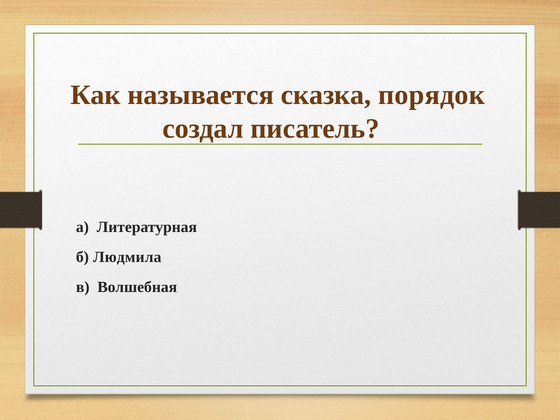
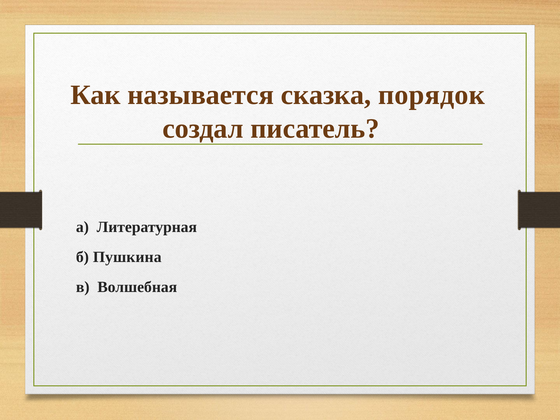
Людмила: Людмила -> Пушкина
